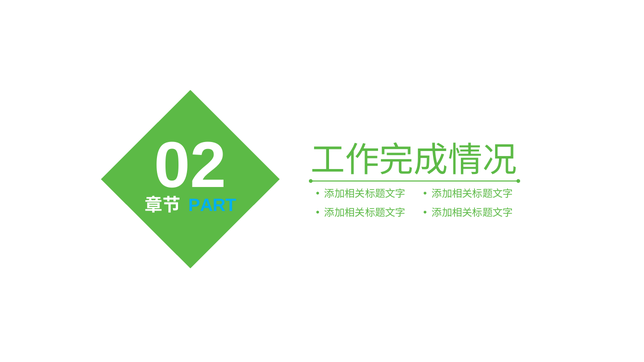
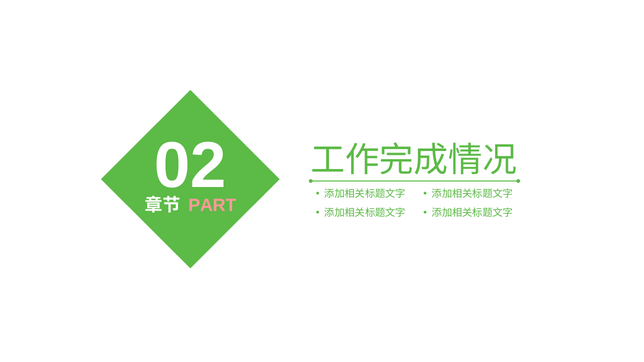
PART colour: light blue -> pink
